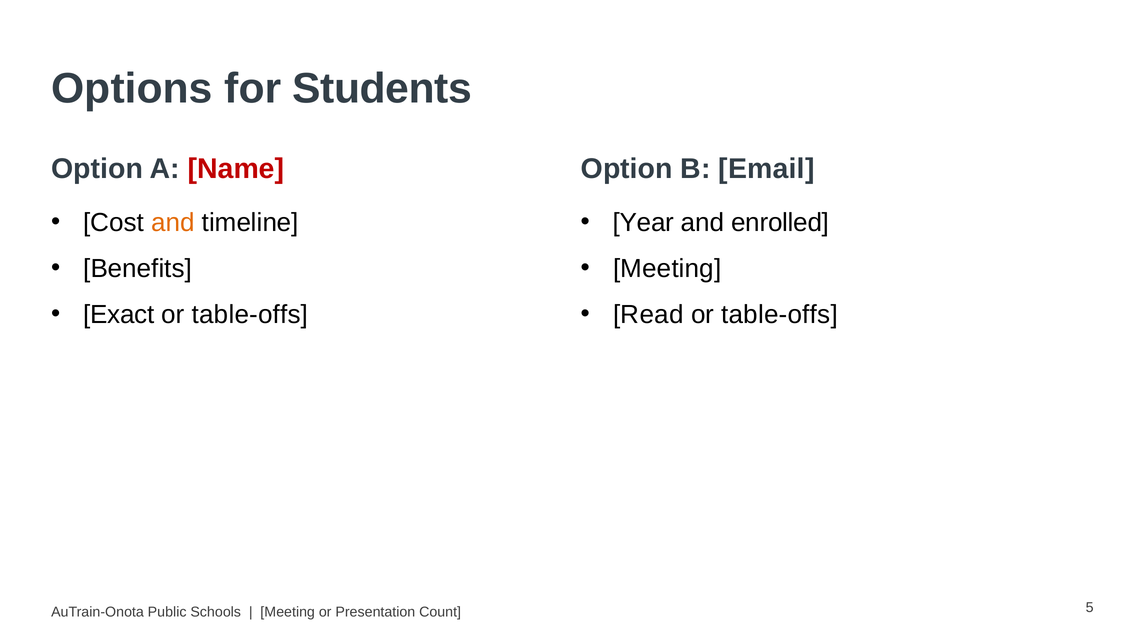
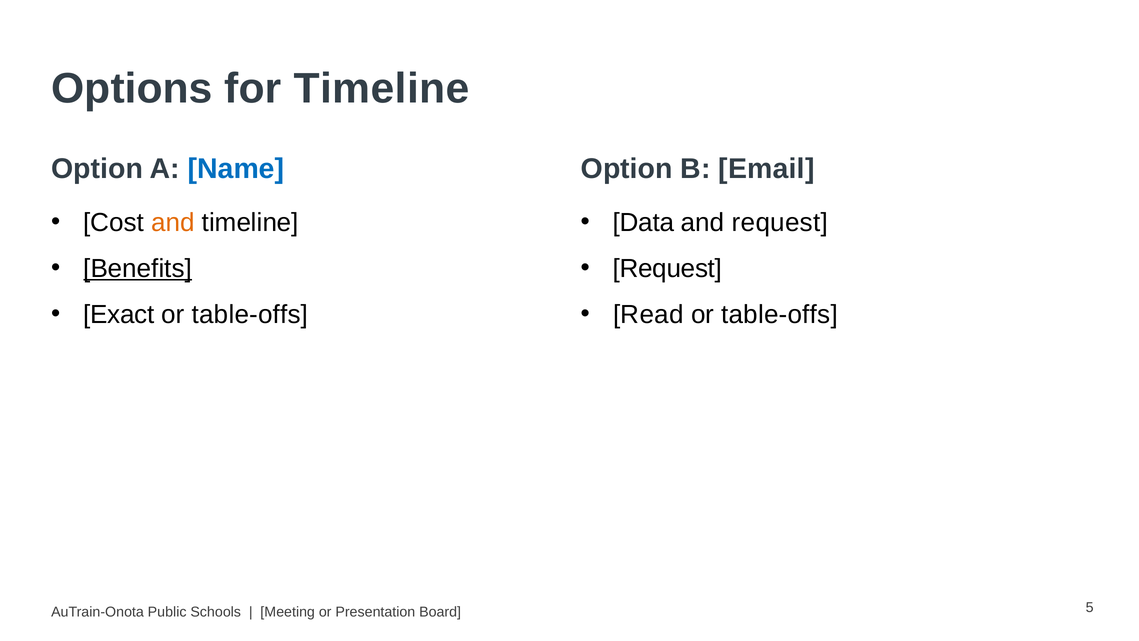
for Students: Students -> Timeline
Name colour: red -> blue
Year: Year -> Data
and enrolled: enrolled -> request
Benefits underline: none -> present
Meeting at (667, 269): Meeting -> Request
Count: Count -> Board
